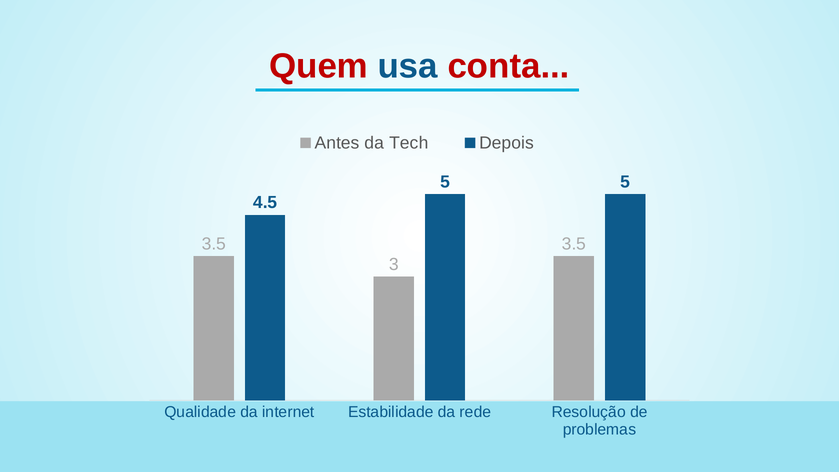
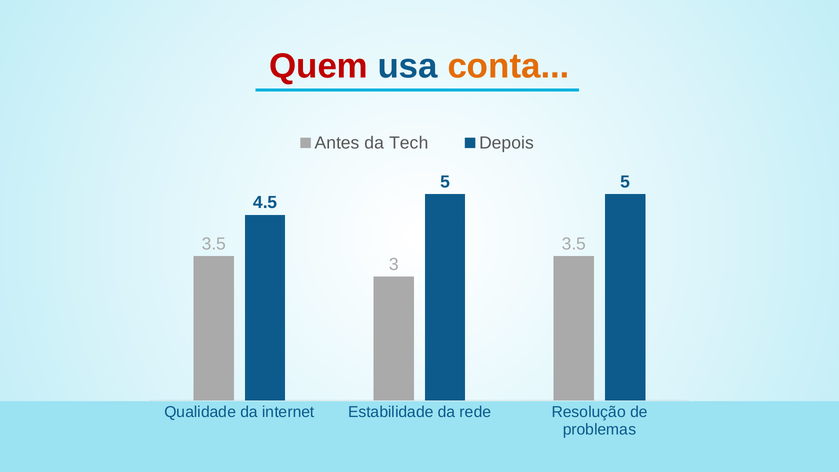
conta colour: red -> orange
